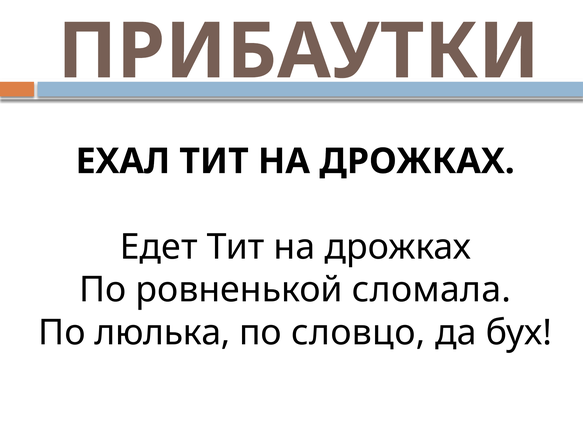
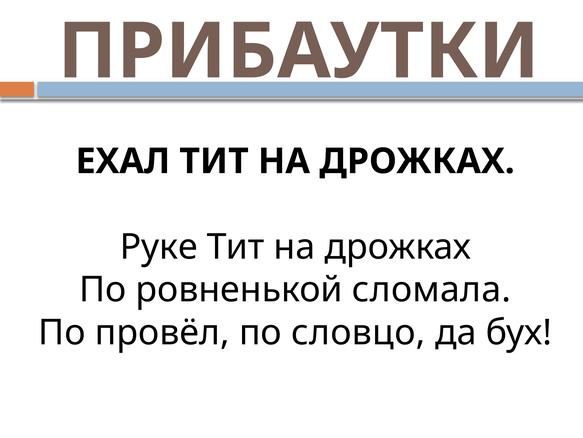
Едет: Едет -> Руке
люлька: люлька -> провёл
